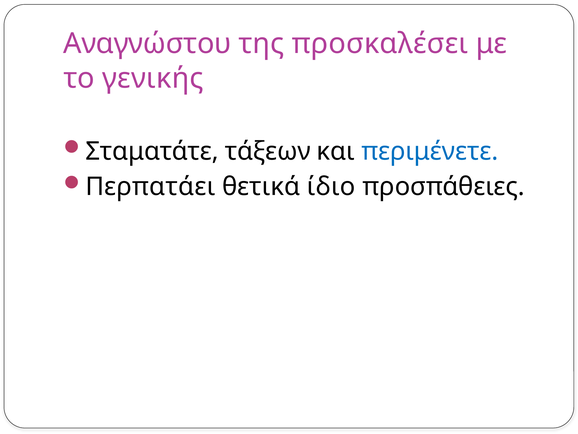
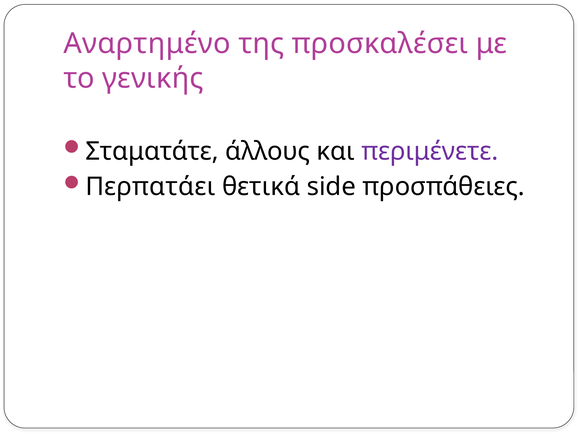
Αναγνώστου: Αναγνώστου -> Αναρτημένο
τάξεων: τάξεων -> άλλους
περιμένετε colour: blue -> purple
ίδιο: ίδιο -> side
